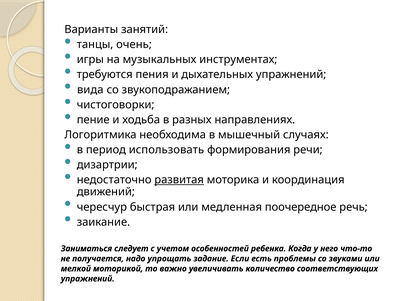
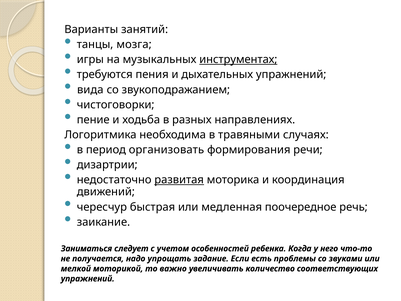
очень: очень -> мозга
инструментах underline: none -> present
мышечный: мышечный -> травяными
использовать: использовать -> организовать
